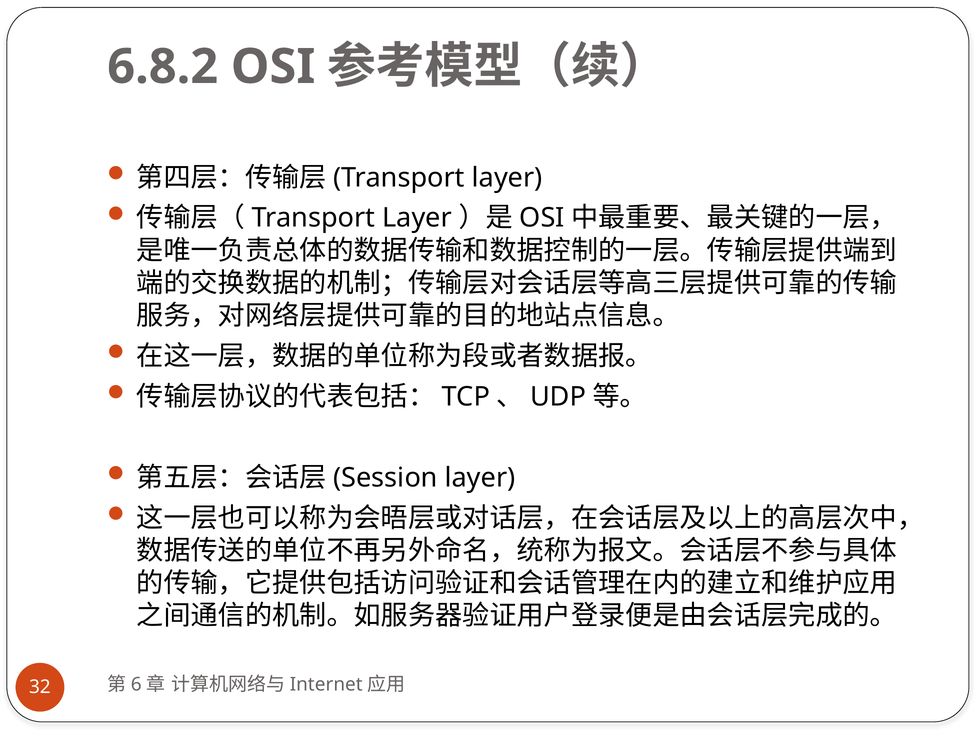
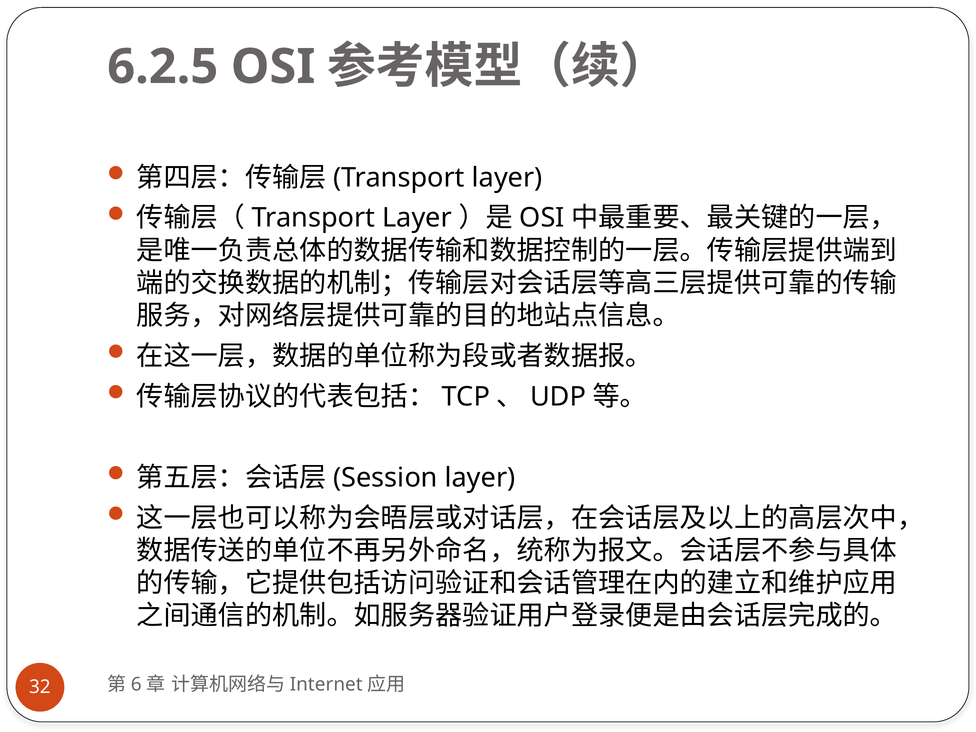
6.8.2: 6.8.2 -> 6.2.5
